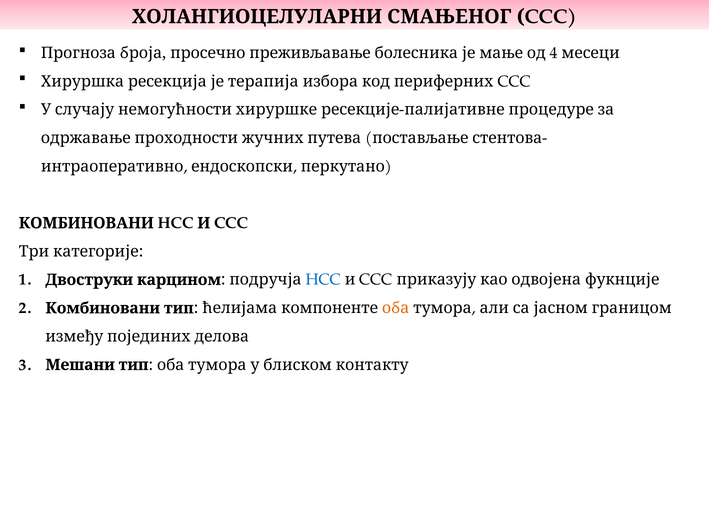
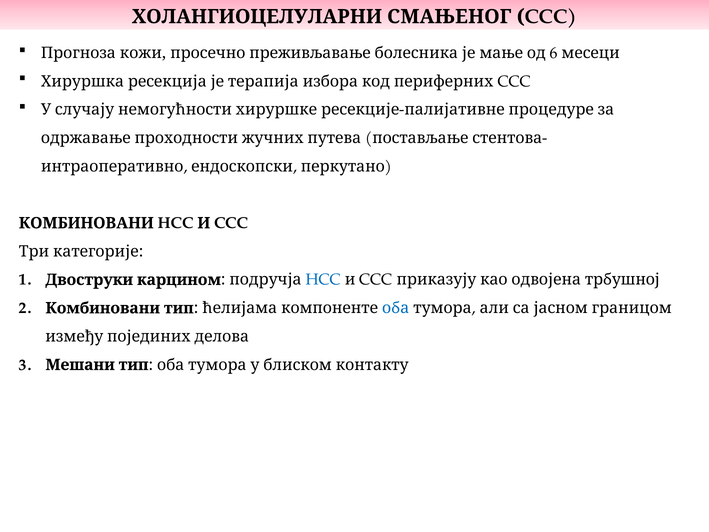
броја: броја -> кожи
4: 4 -> 6
фукнције: фукнције -> трбушној
оба colour: orange -> blue
